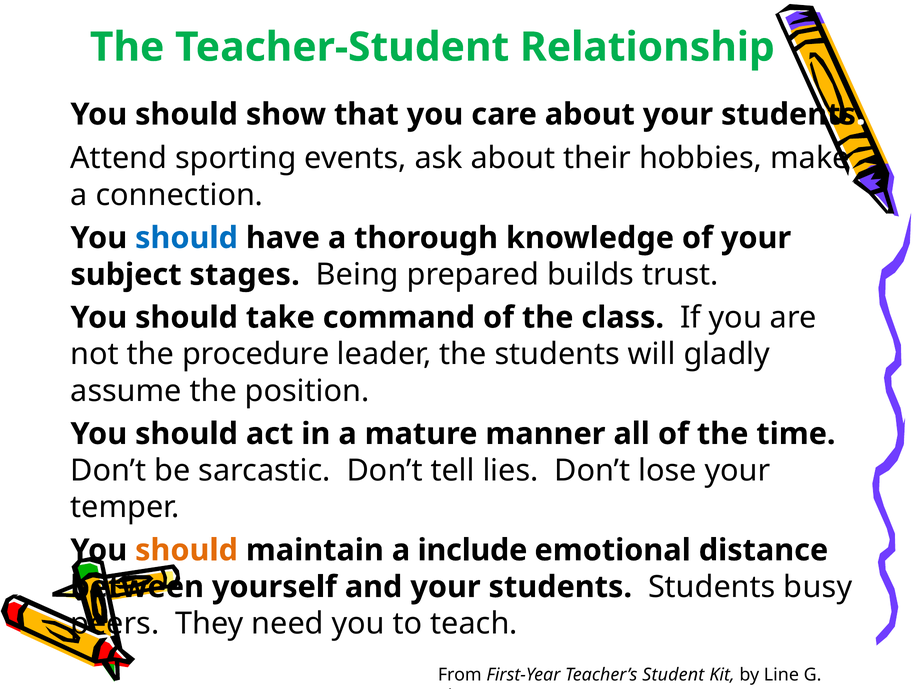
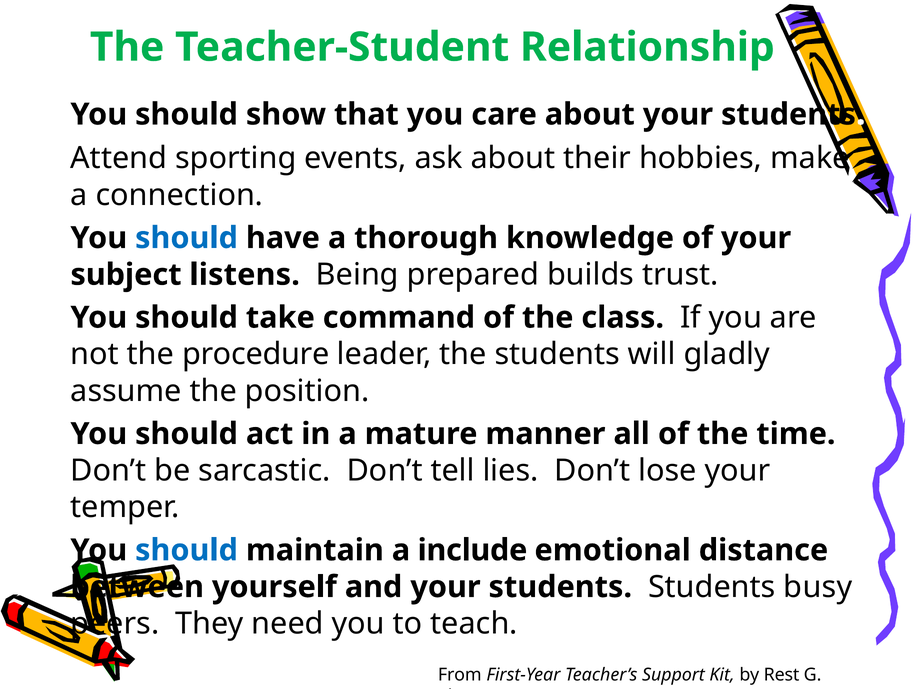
stages: stages -> listens
should at (187, 550) colour: orange -> blue
Student: Student -> Support
Line: Line -> Rest
